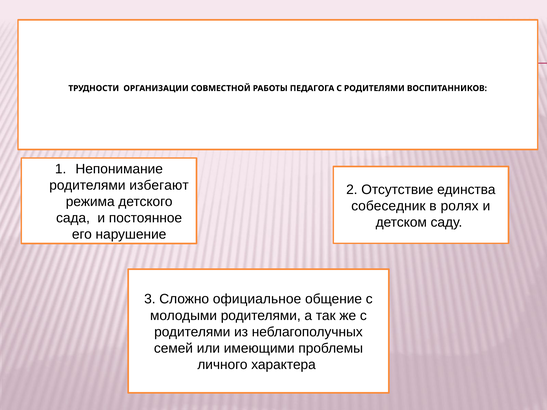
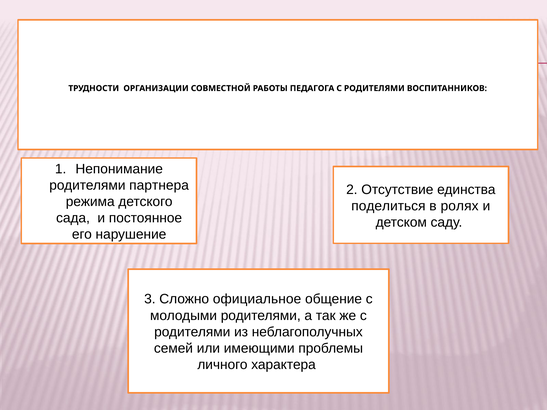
избегают: избегают -> партнера
собеседник: собеседник -> поделиться
